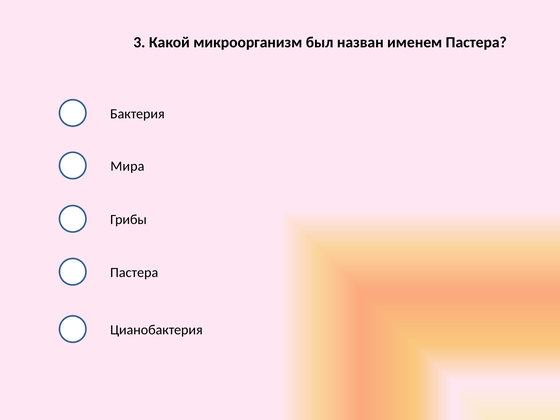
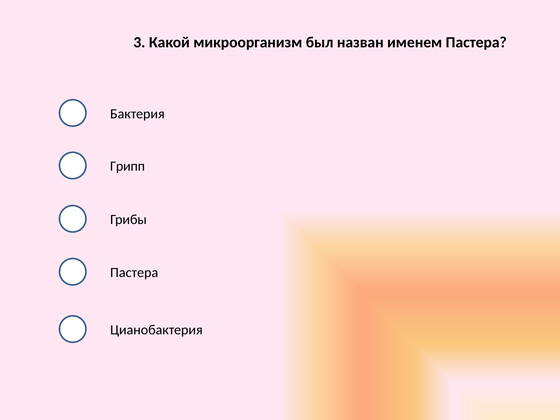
Мира: Мира -> Грипп
